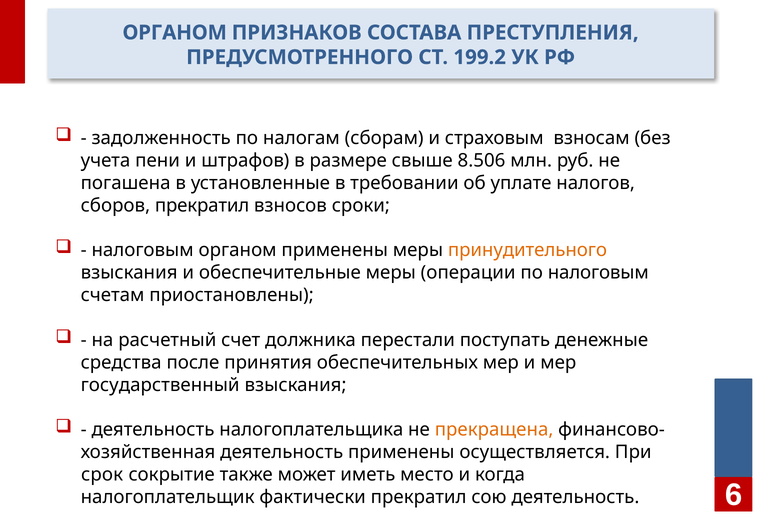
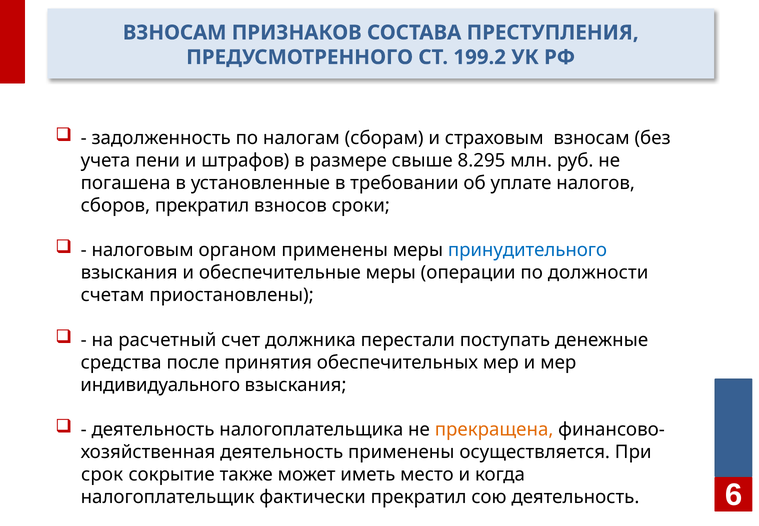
ОРГАНОМ at (175, 33): ОРГАНОМ -> ВЗНОСАМ
8.506: 8.506 -> 8.295
принудительного colour: orange -> blue
по налоговым: налоговым -> должности
государственный: государственный -> индивидуального
